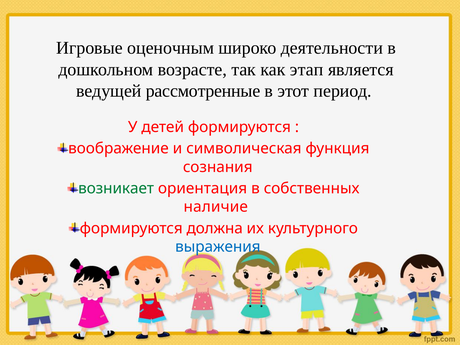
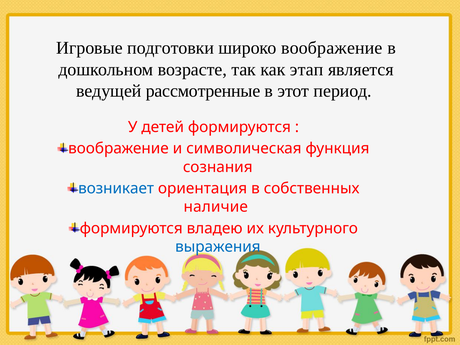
оценочным: оценочным -> подготовки
широко деятельности: деятельности -> воображение
возникает colour: green -> blue
должна: должна -> владею
